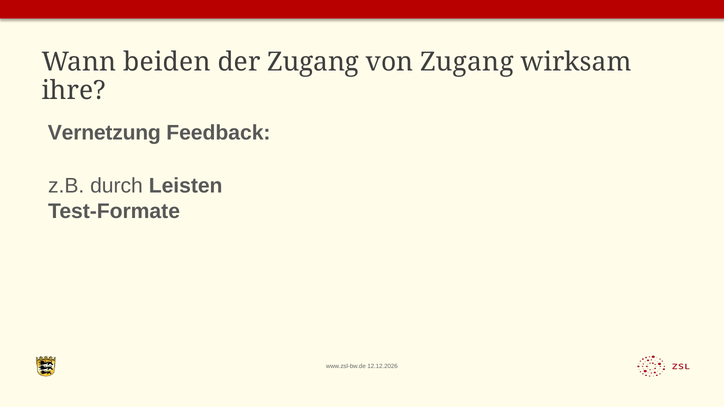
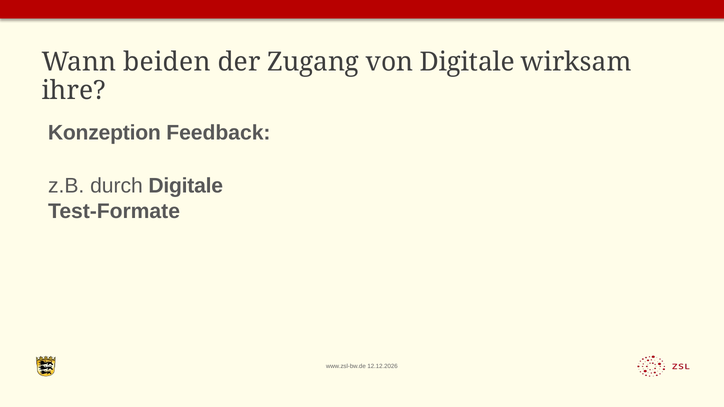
von Zugang: Zugang -> Digitale
Vernetzung: Vernetzung -> Konzeption
durch Leisten: Leisten -> Digitale
